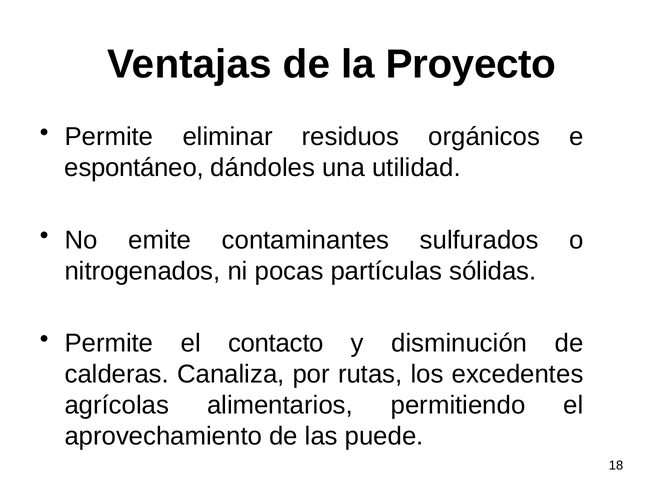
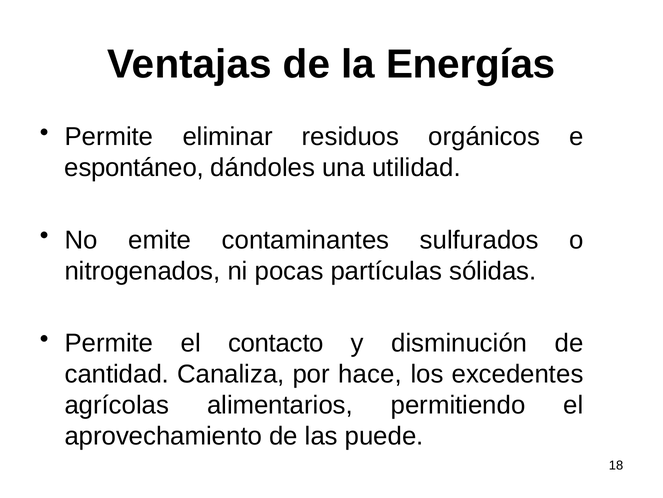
Proyecto: Proyecto -> Energías
calderas: calderas -> cantidad
rutas: rutas -> hace
